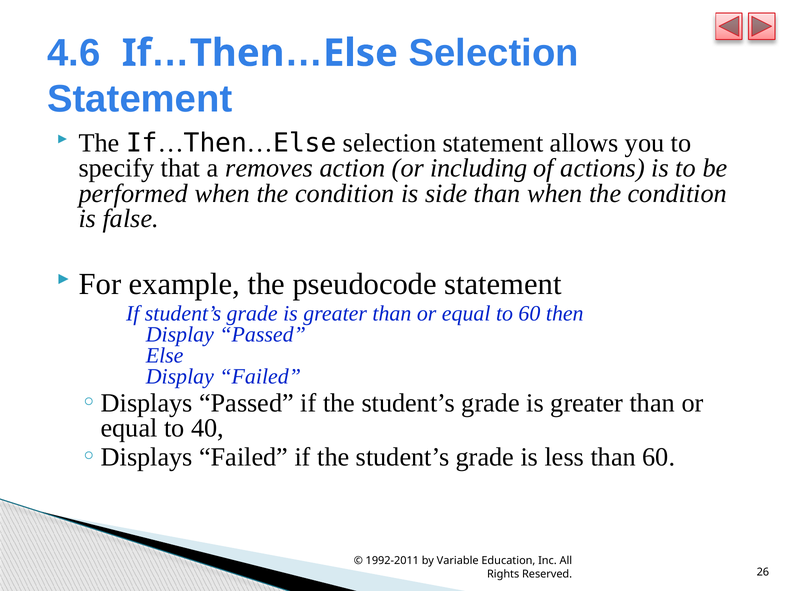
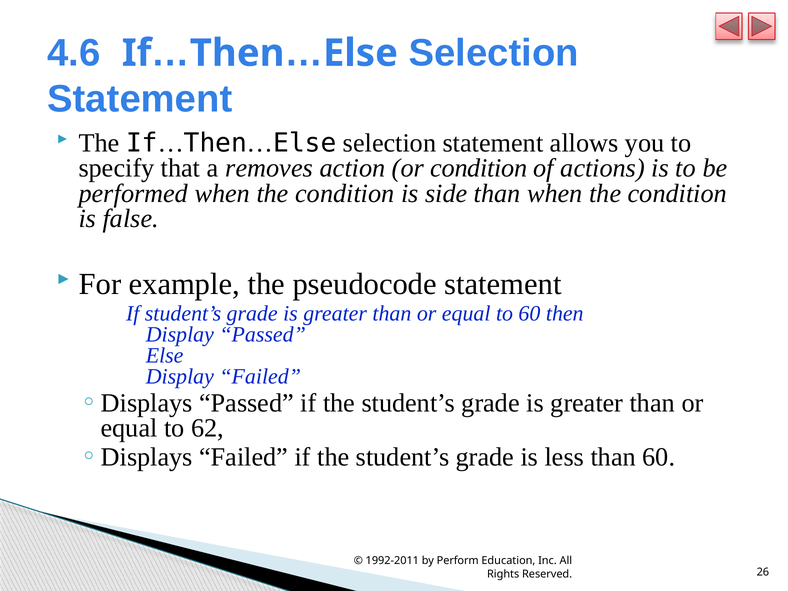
or including: including -> condition
40: 40 -> 62
Variable: Variable -> Perform
